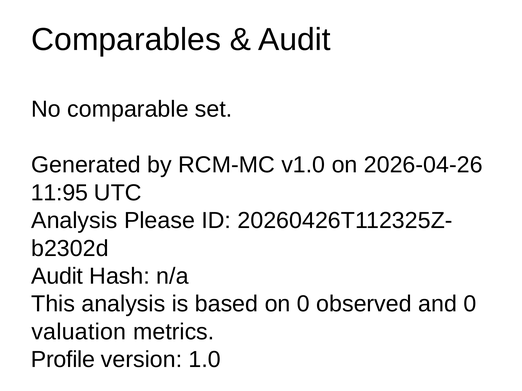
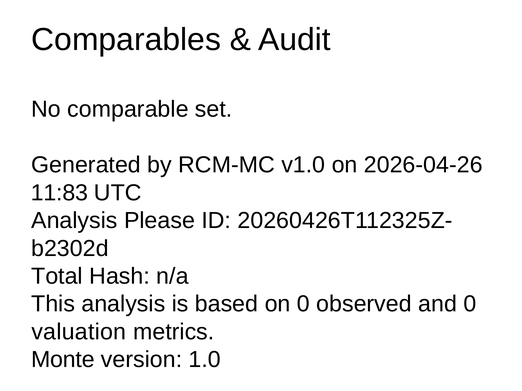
11:95: 11:95 -> 11:83
Audit at (57, 277): Audit -> Total
Profile: Profile -> Monte
